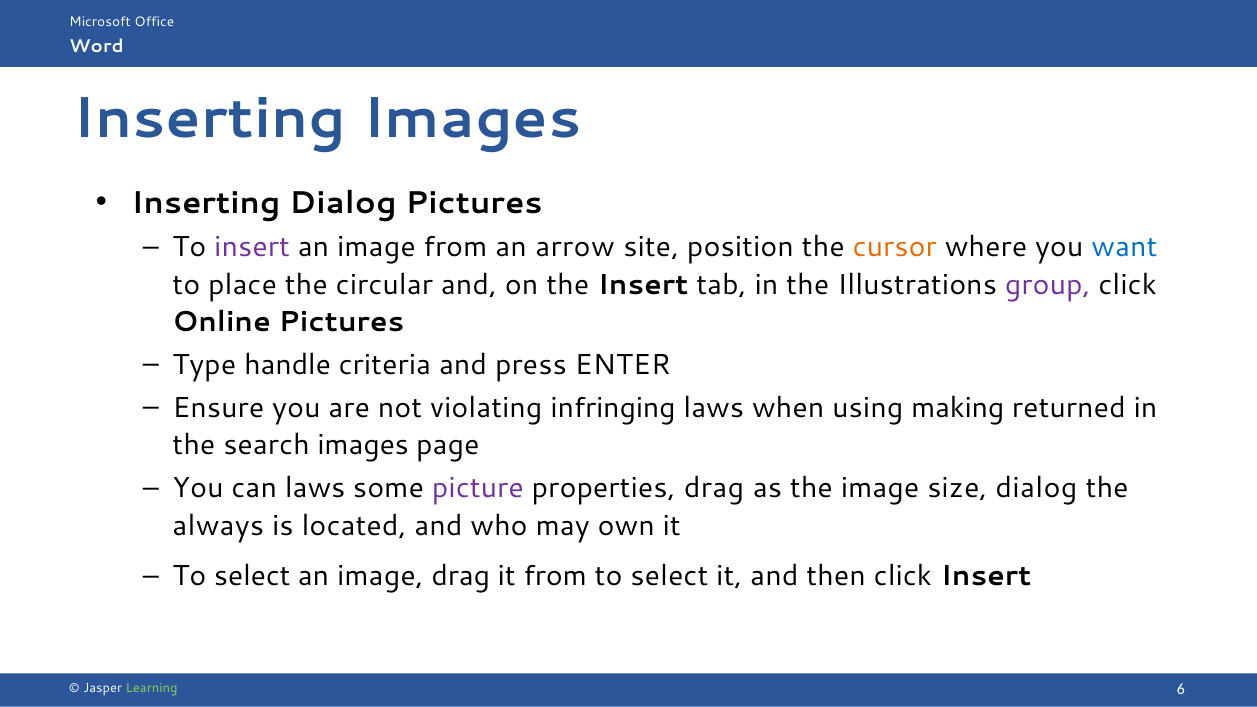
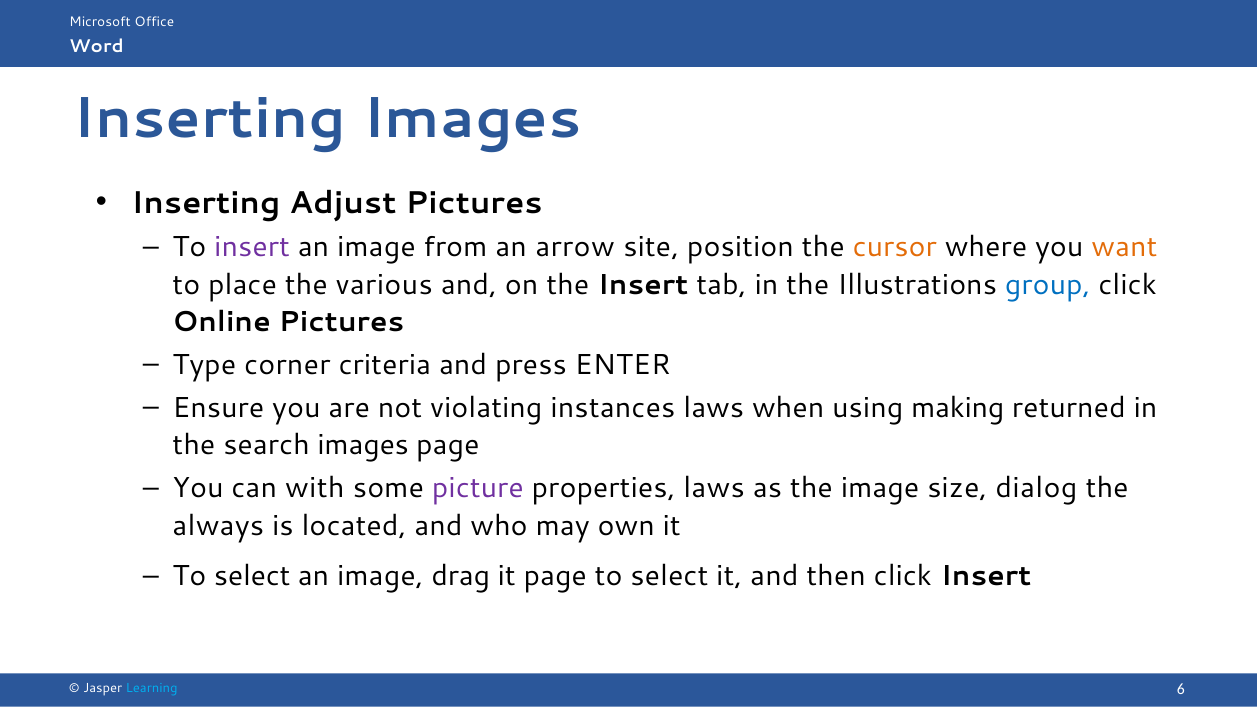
Inserting Dialog: Dialog -> Adjust
want colour: blue -> orange
circular: circular -> various
group colour: purple -> blue
handle: handle -> corner
infringing: infringing -> instances
can laws: laws -> with
properties drag: drag -> laws
it from: from -> page
Learning colour: light green -> light blue
